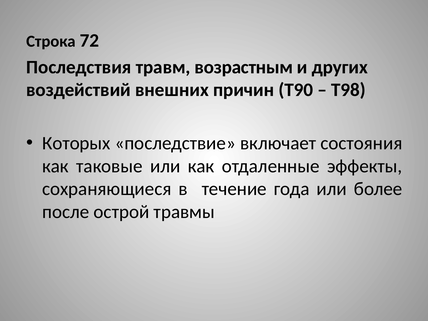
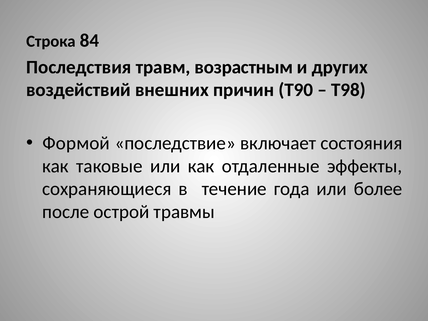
72: 72 -> 84
Которых: Которых -> Формой
